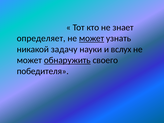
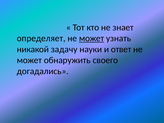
вслух: вслух -> ответ
обнаружить underline: present -> none
победителя: победителя -> догадались
